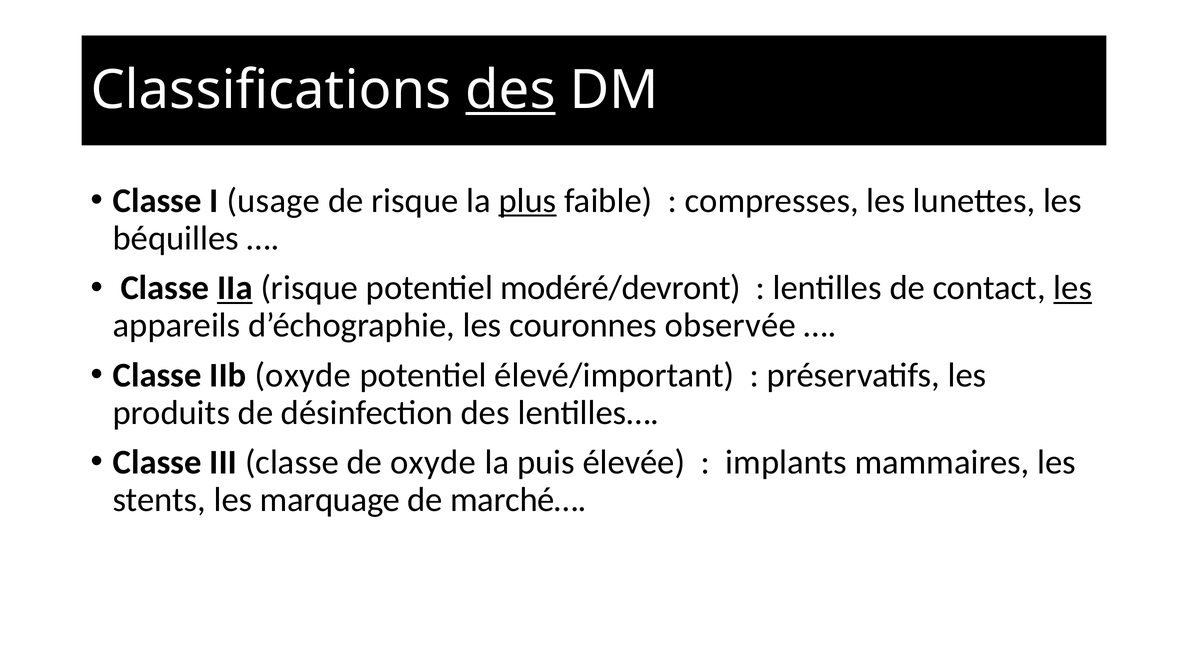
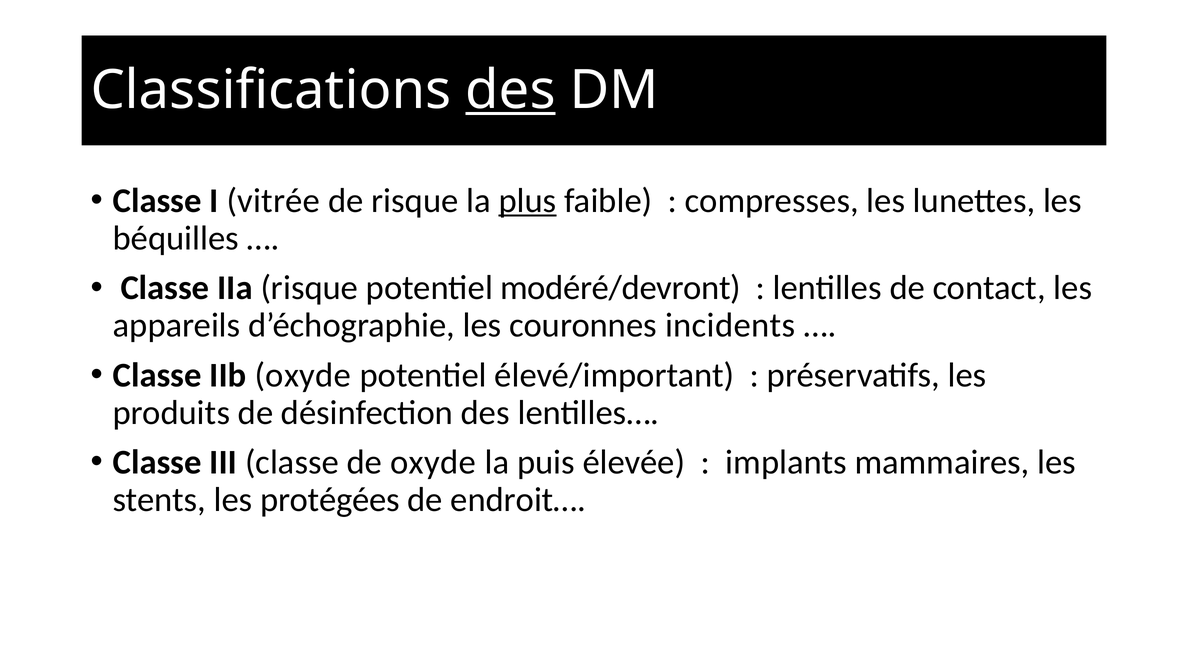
usage: usage -> vitrée
IIa underline: present -> none
les at (1073, 288) underline: present -> none
observée: observée -> incidents
marquage: marquage -> protégées
marché…: marché… -> endroit…
